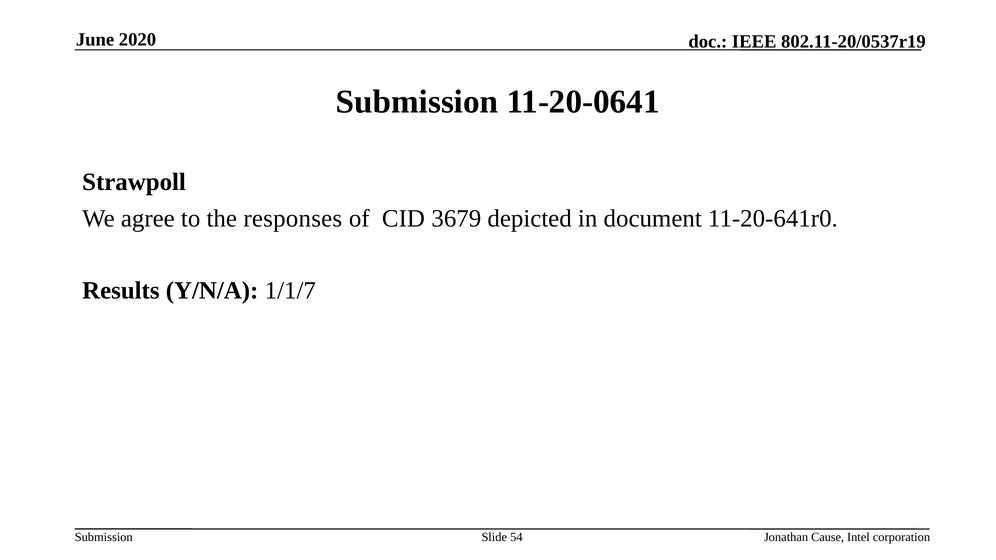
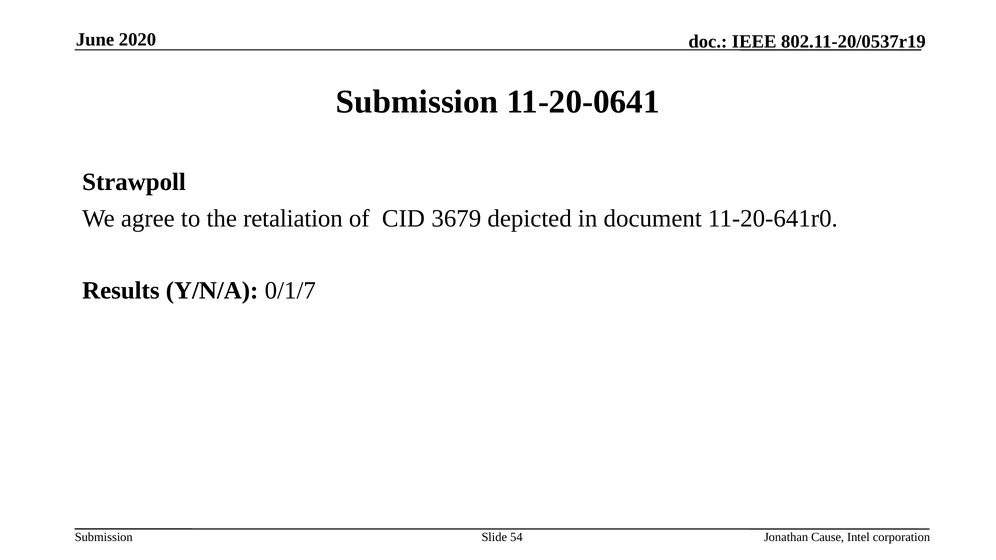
responses: responses -> retaliation
1/1/7: 1/1/7 -> 0/1/7
